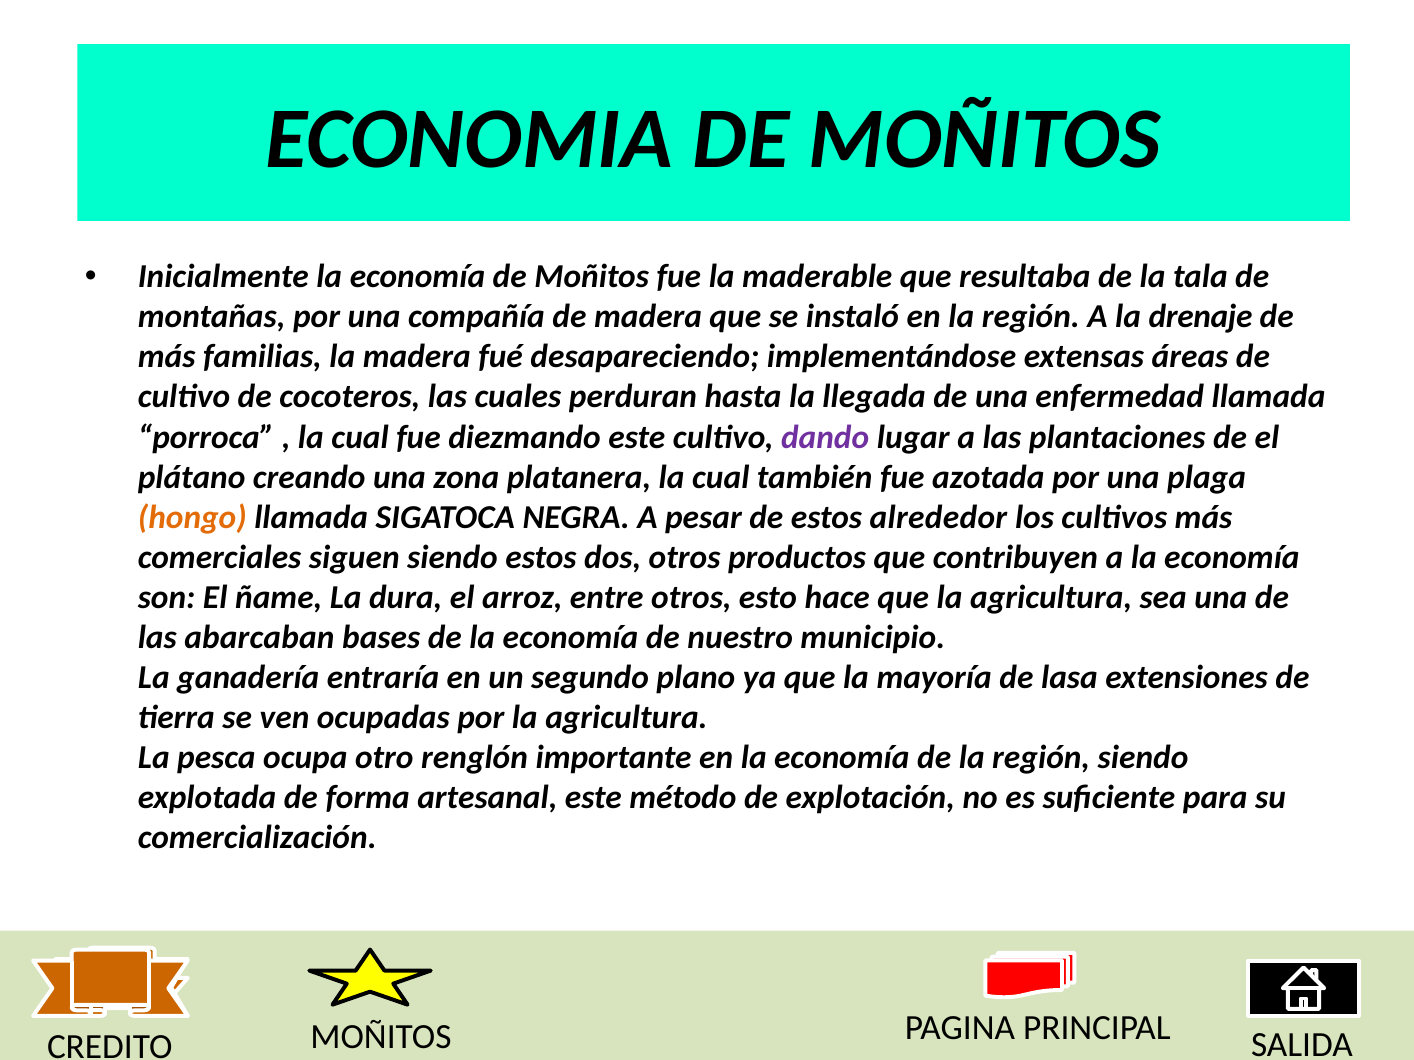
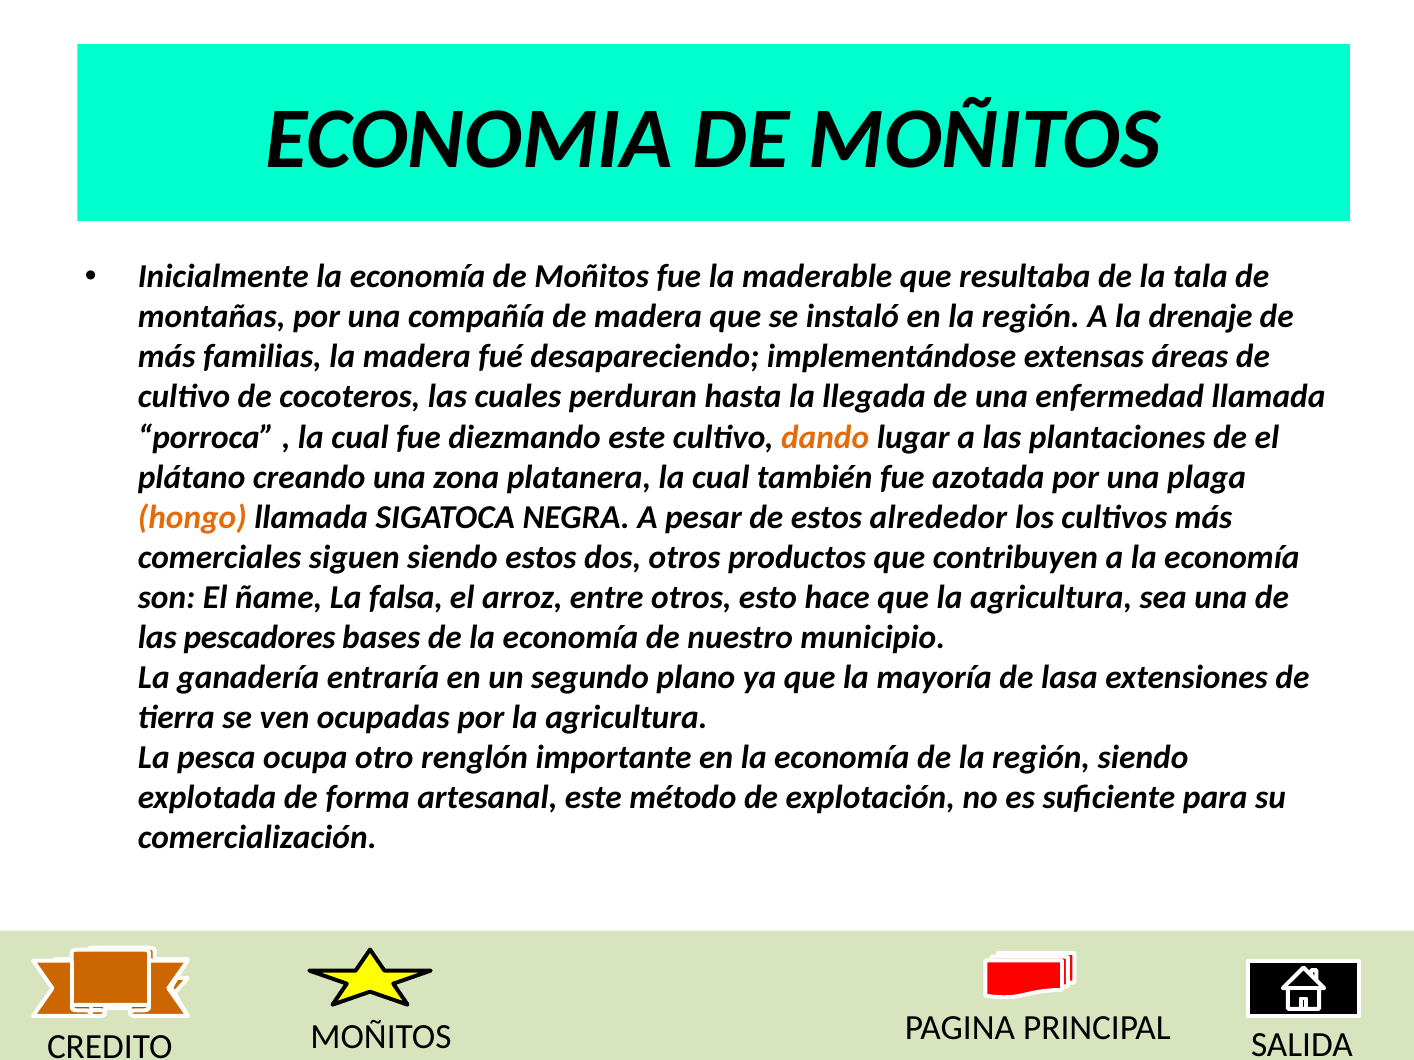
dando colour: purple -> orange
dura: dura -> falsa
abarcaban: abarcaban -> pescadores
